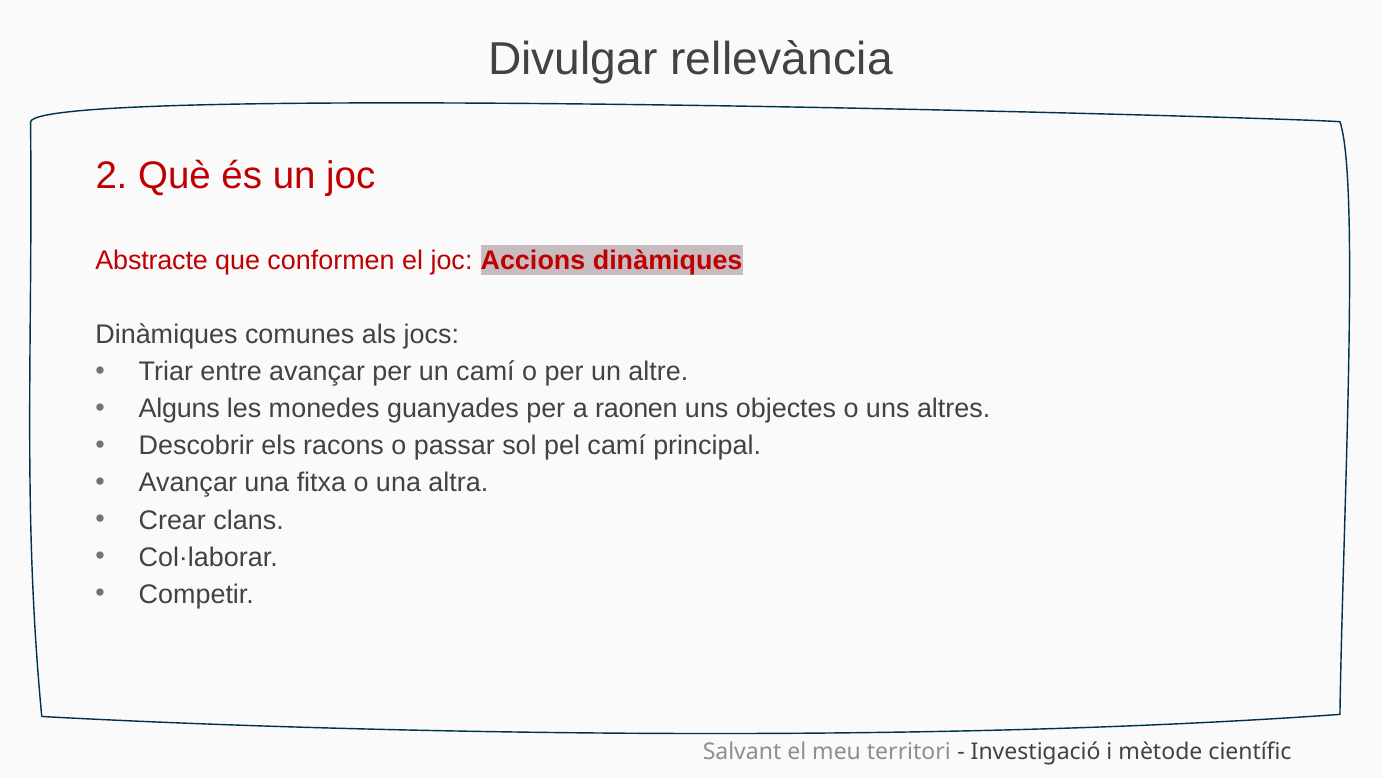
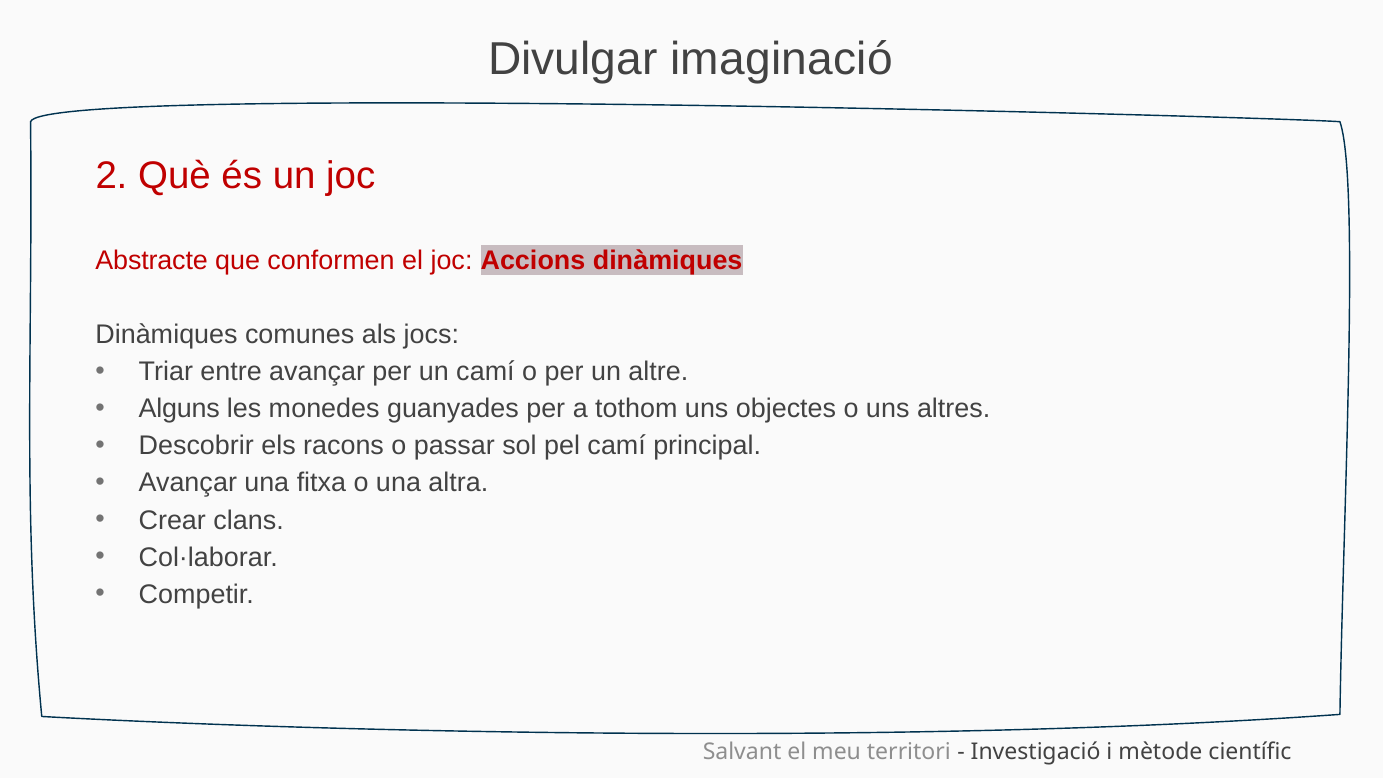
rellevància: rellevància -> imaginació
raonen: raonen -> tothom
